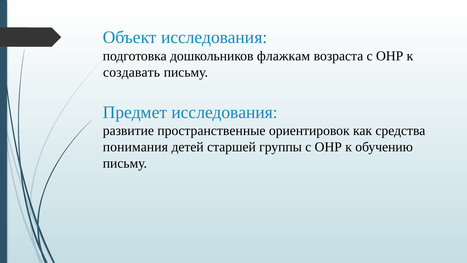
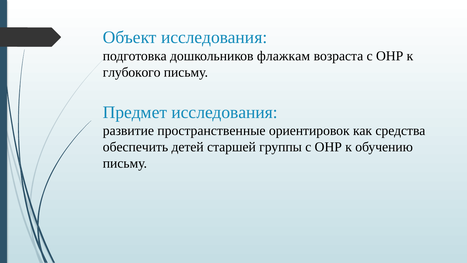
создавать: создавать -> глубокого
понимания: понимания -> обеспечить
